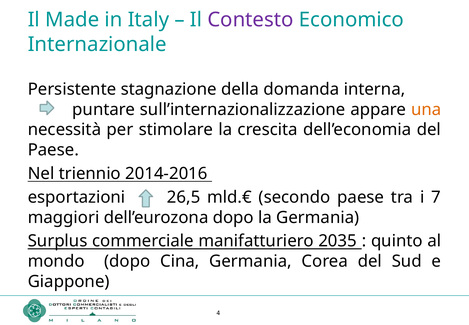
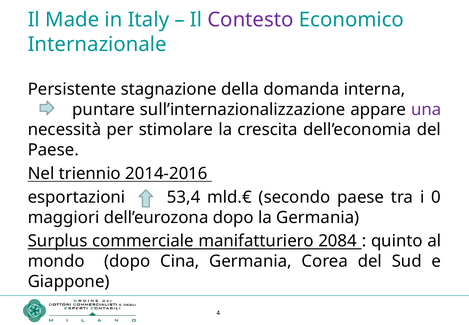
una colour: orange -> purple
26,5: 26,5 -> 53,4
7: 7 -> 0
2035: 2035 -> 2084
